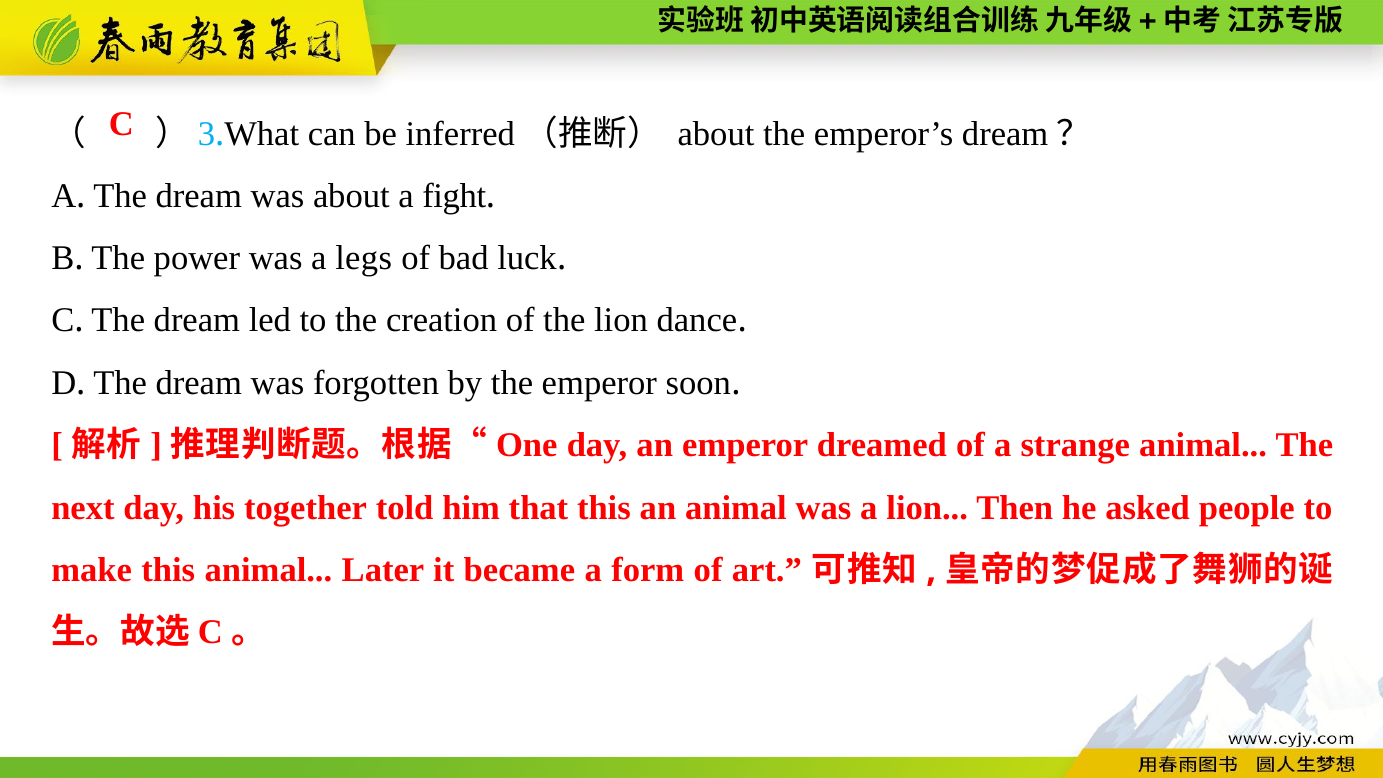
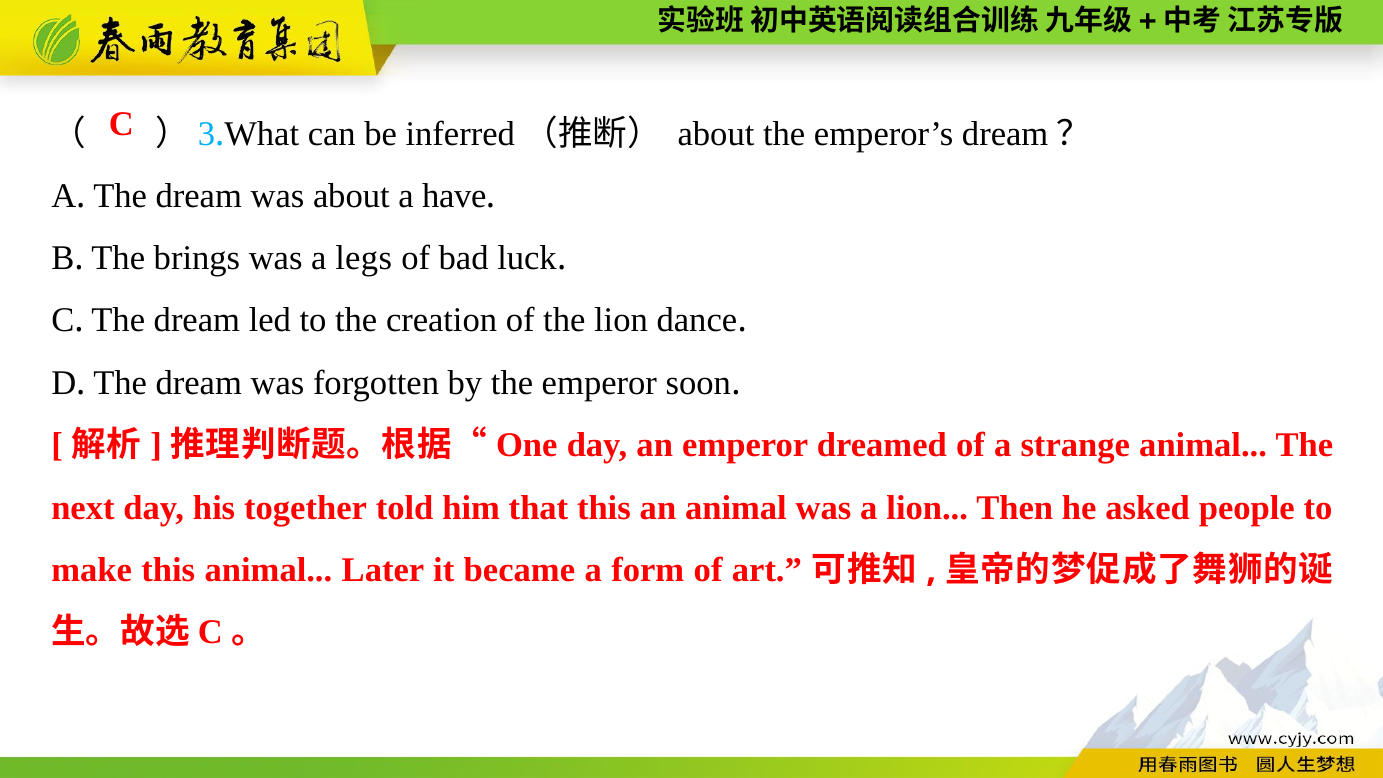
fight: fight -> have
power: power -> brings
